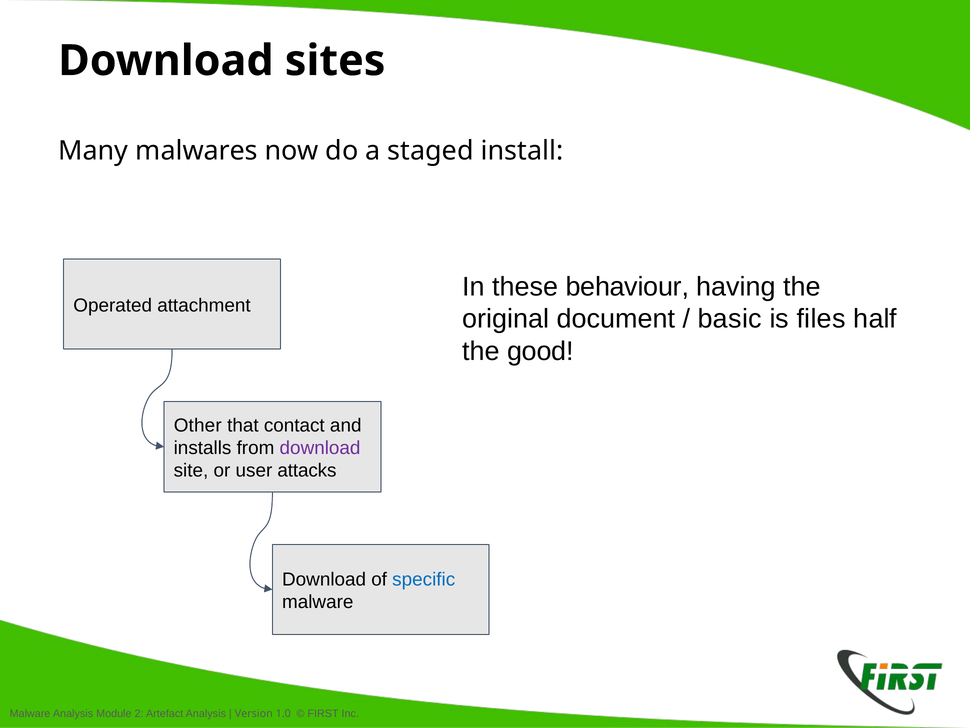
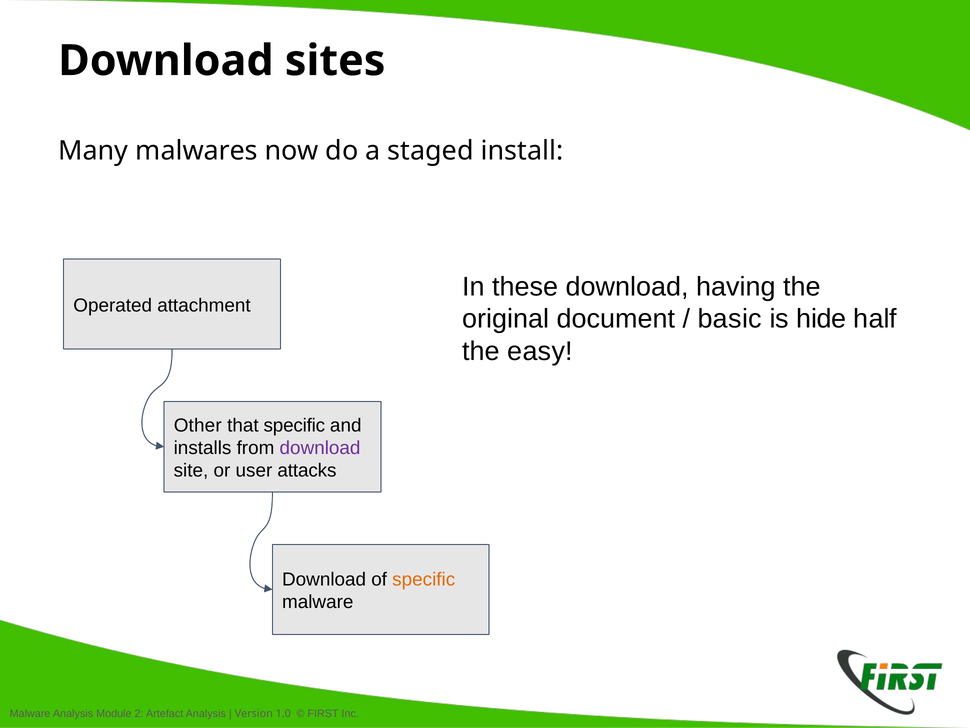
these behaviour: behaviour -> download
files: files -> hide
good: good -> easy
that contact: contact -> specific
specific at (424, 579) colour: blue -> orange
